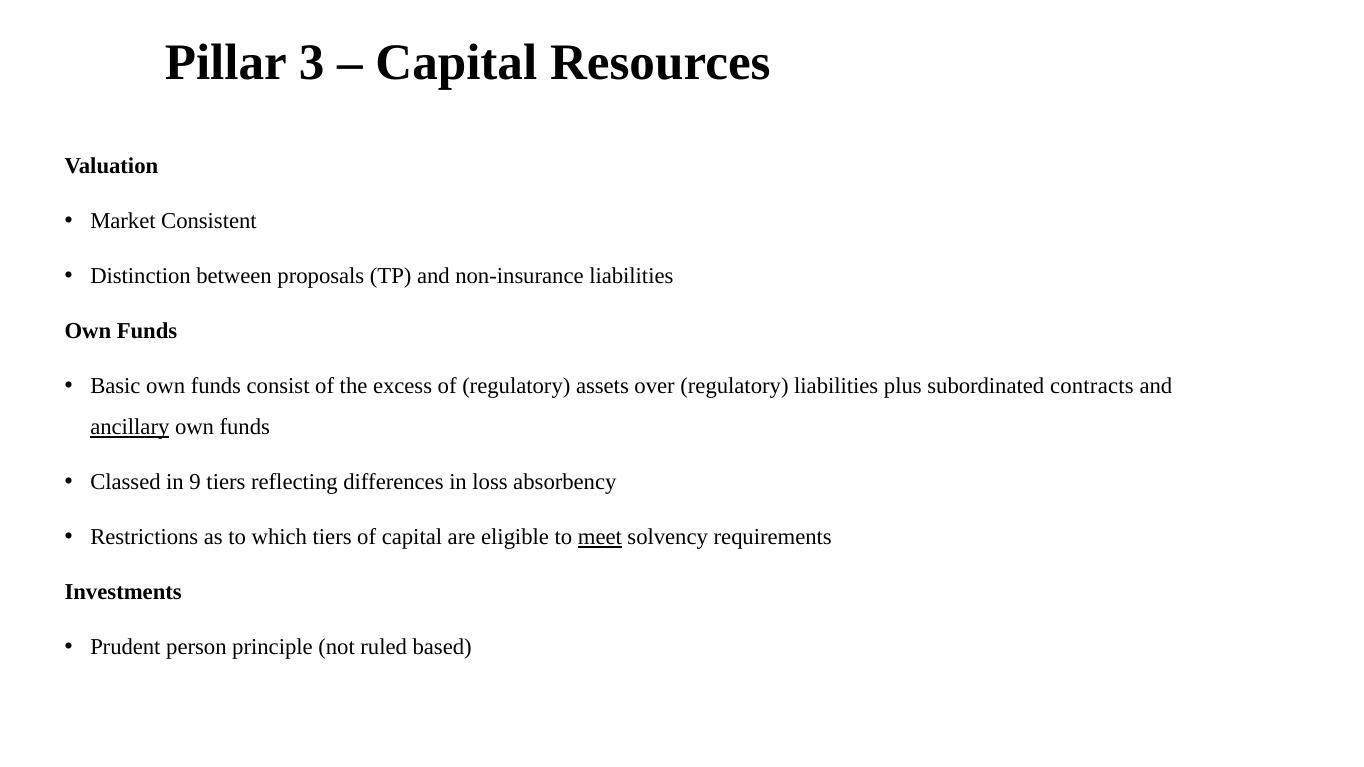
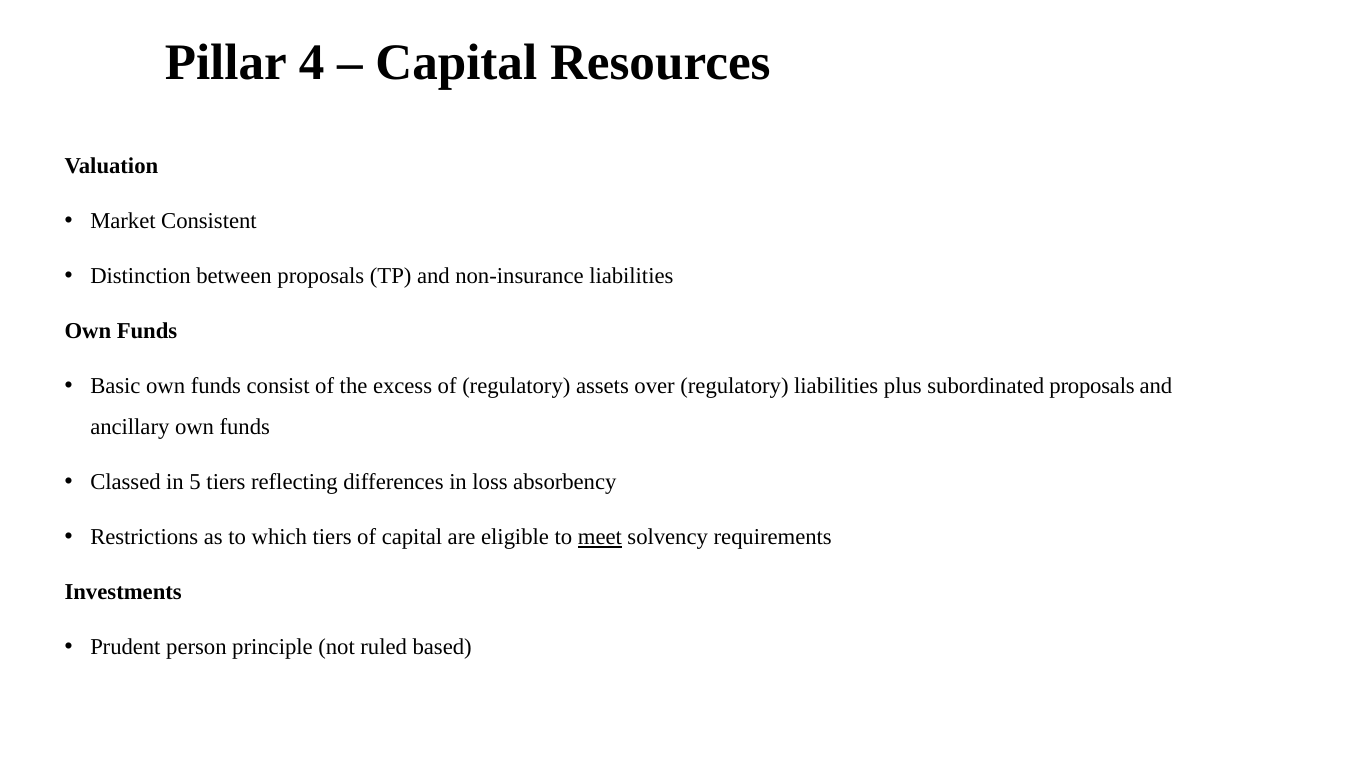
3: 3 -> 4
subordinated contracts: contracts -> proposals
ancillary underline: present -> none
9: 9 -> 5
